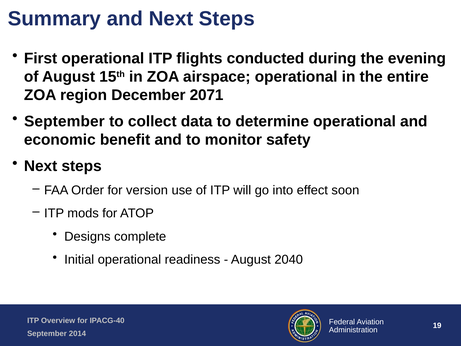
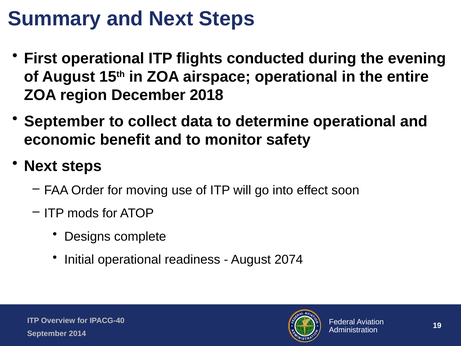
2071: 2071 -> 2018
version: version -> moving
2040: 2040 -> 2074
